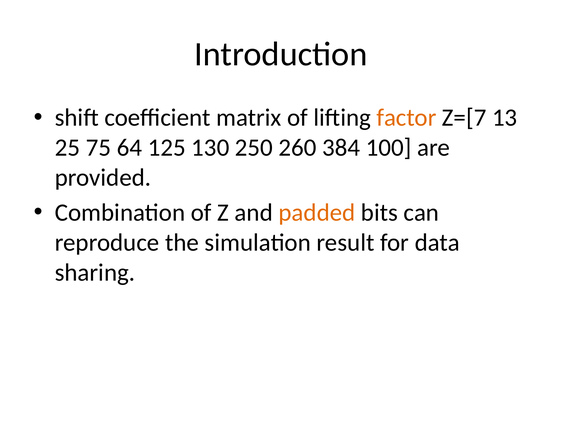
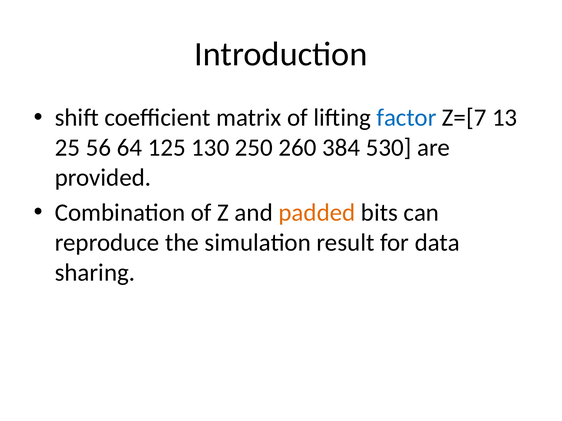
factor colour: orange -> blue
75: 75 -> 56
100: 100 -> 530
